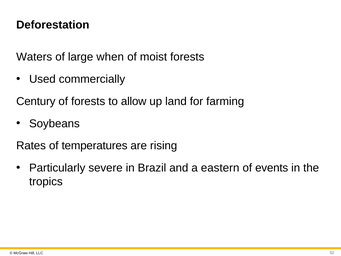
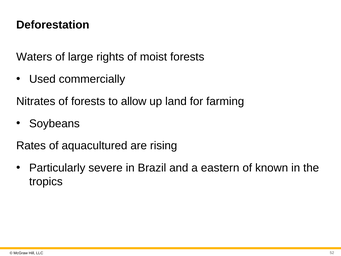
when: when -> rights
Century: Century -> Nitrates
temperatures: temperatures -> aquacultured
events: events -> known
